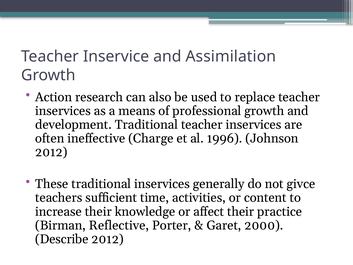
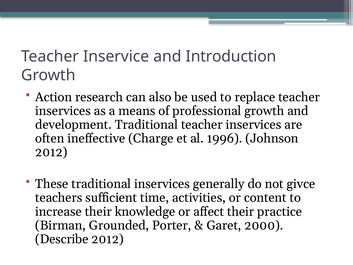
Assimilation: Assimilation -> Introduction
Reflective: Reflective -> Grounded
